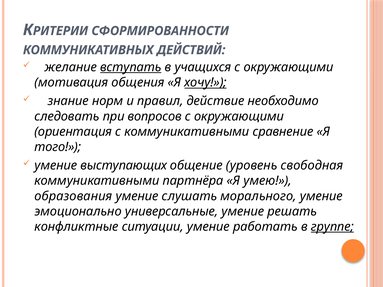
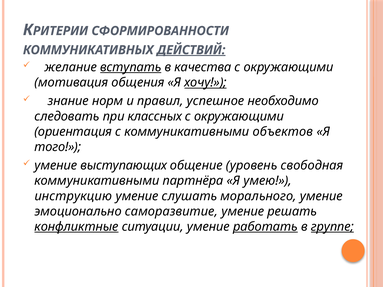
ДЕЙСТВИЙ underline: none -> present
учащихся: учащихся -> качества
действие: действие -> успешное
вопросов: вопросов -> классных
сравнение: сравнение -> объектов
образования: образования -> инструкцию
универсальные: универсальные -> саморазвитие
конфликтные underline: none -> present
работать underline: none -> present
